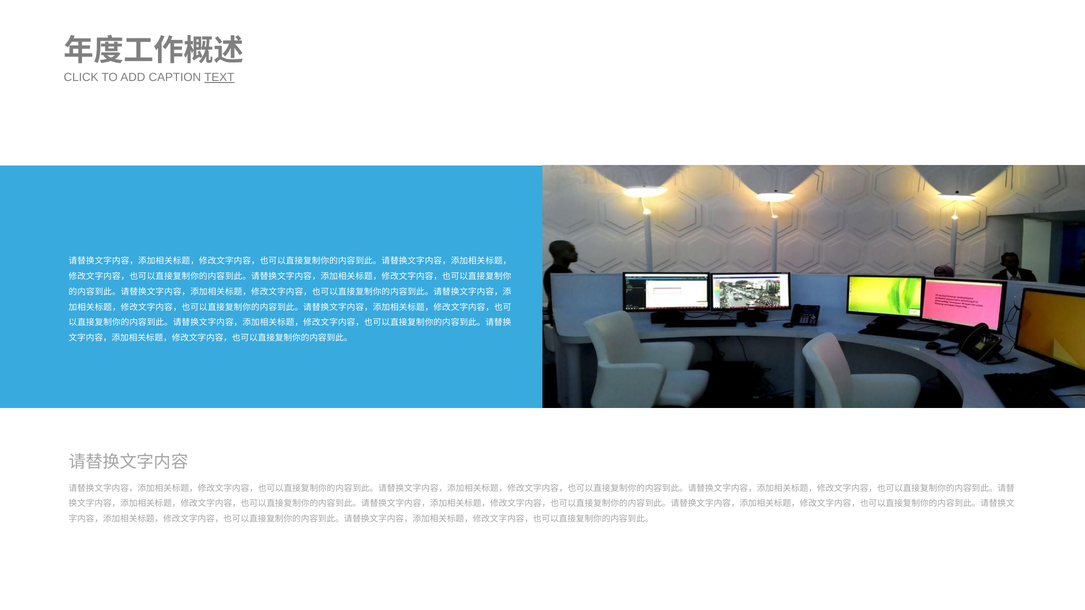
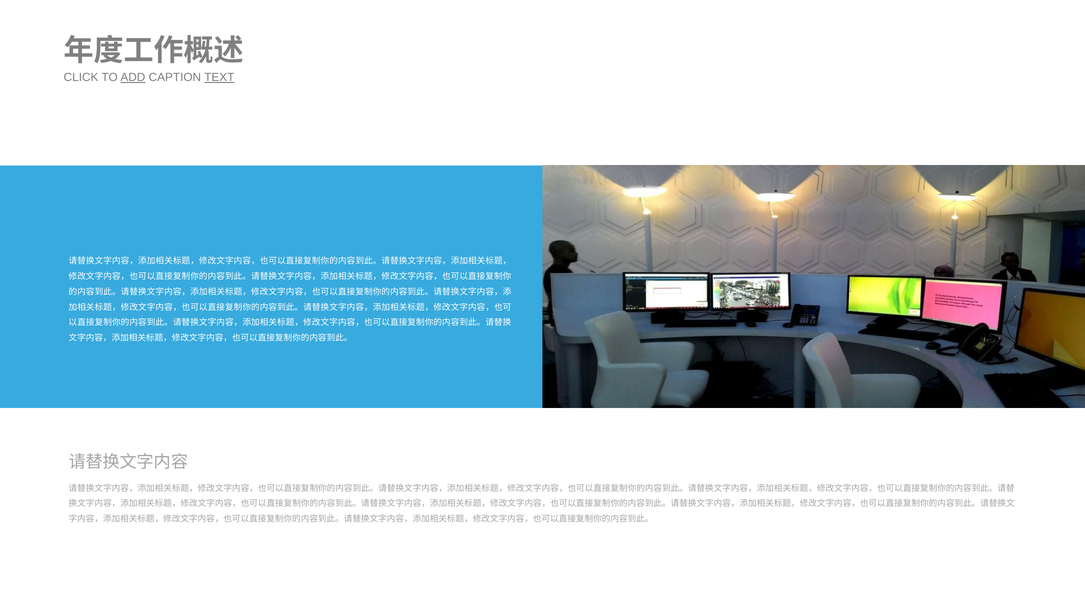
ADD underline: none -> present
